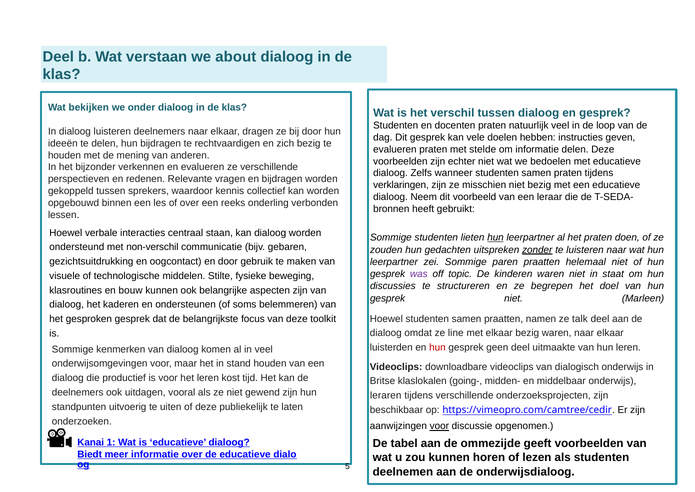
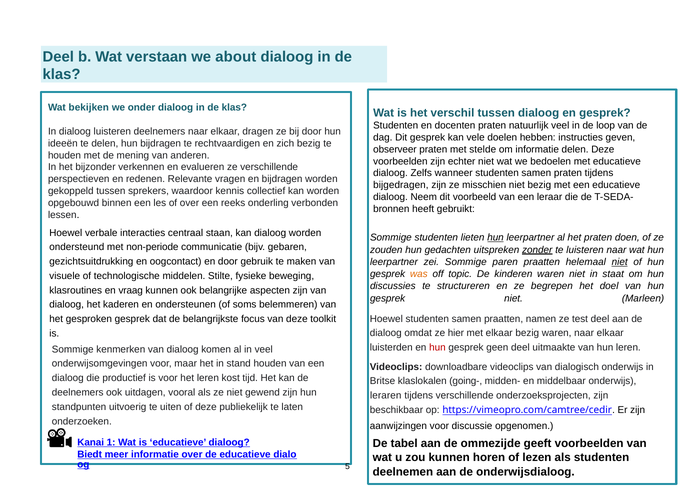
evalueren at (395, 149): evalueren -> observeer
verklaringen: verklaringen -> bijgedragen
non-verschil: non-verschil -> non-periode
niet at (620, 262) underline: none -> present
was colour: purple -> orange
bouw: bouw -> vraag
talk: talk -> test
line: line -> hier
voor at (439, 426) underline: present -> none
